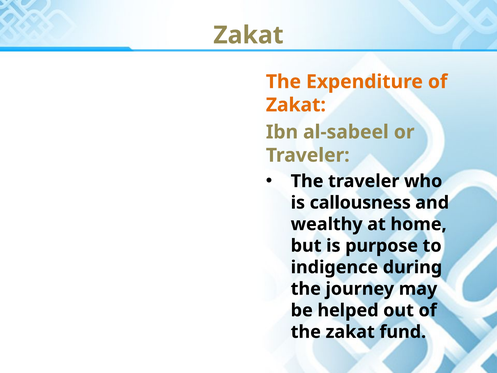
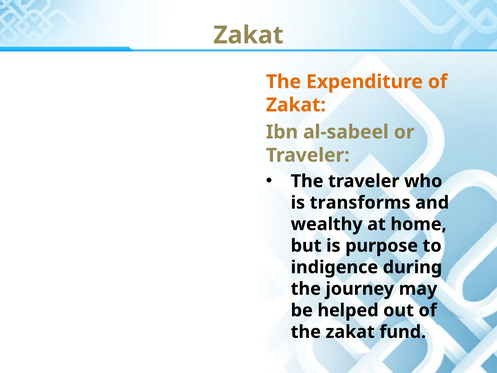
callousness: callousness -> transforms
